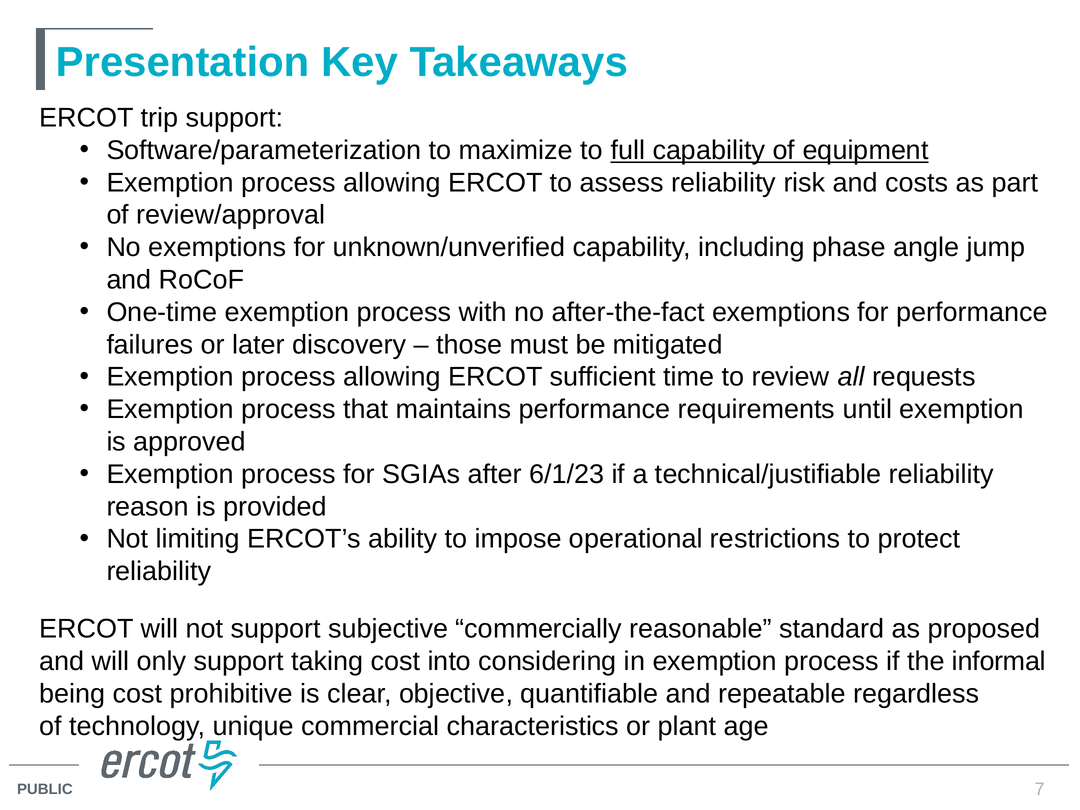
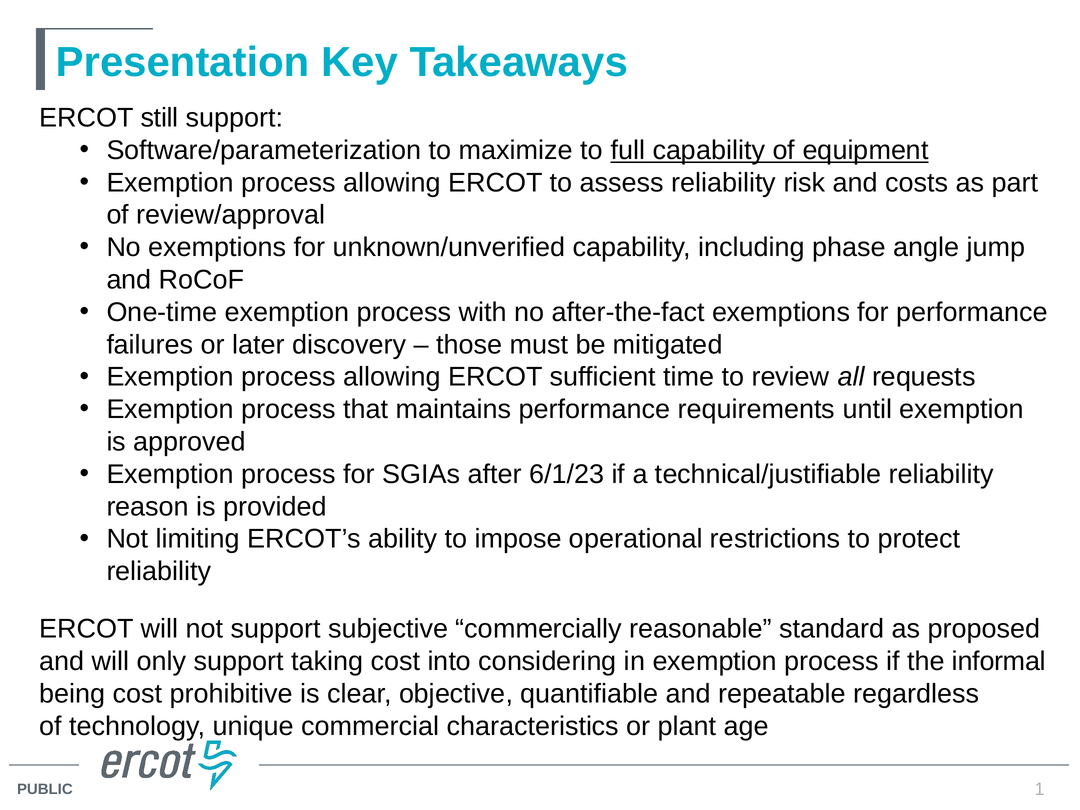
trip: trip -> still
7: 7 -> 1
